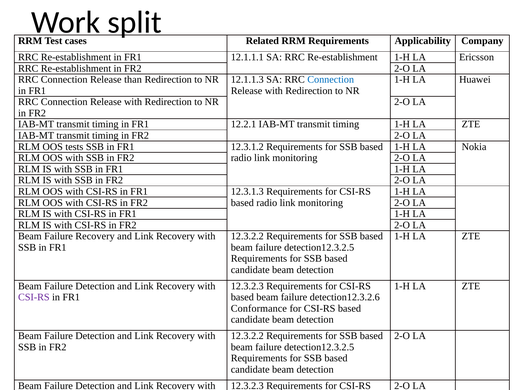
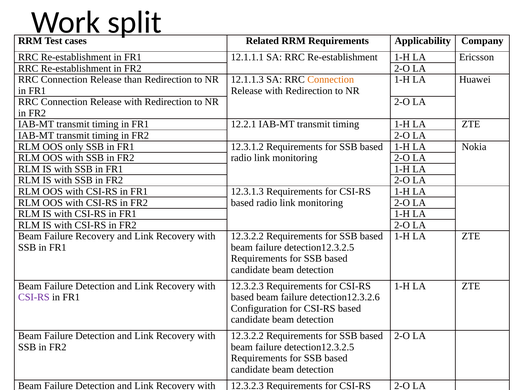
Connection at (331, 80) colour: blue -> orange
tests: tests -> only
Conformance: Conformance -> Configuration
